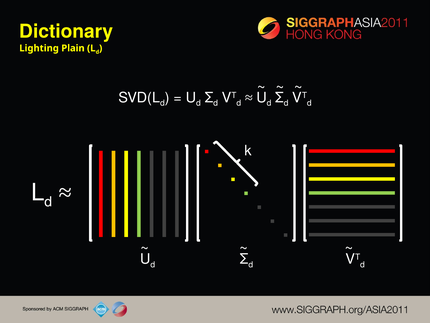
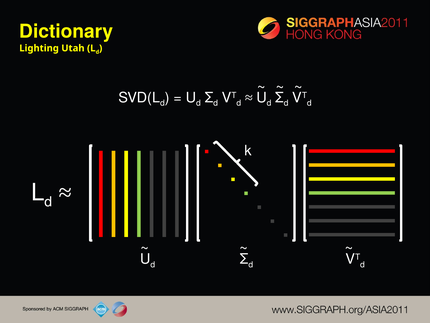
Plain: Plain -> Utah
